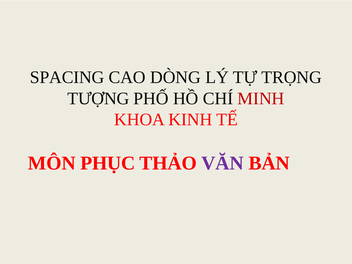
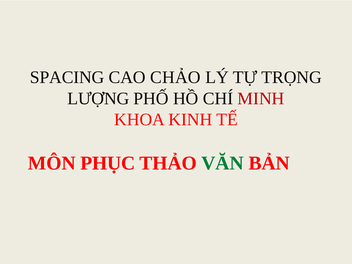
DÒNG: DÒNG -> CHẢO
TƯỢNG: TƯỢNG -> LƯỢNG
VĂN colour: purple -> green
